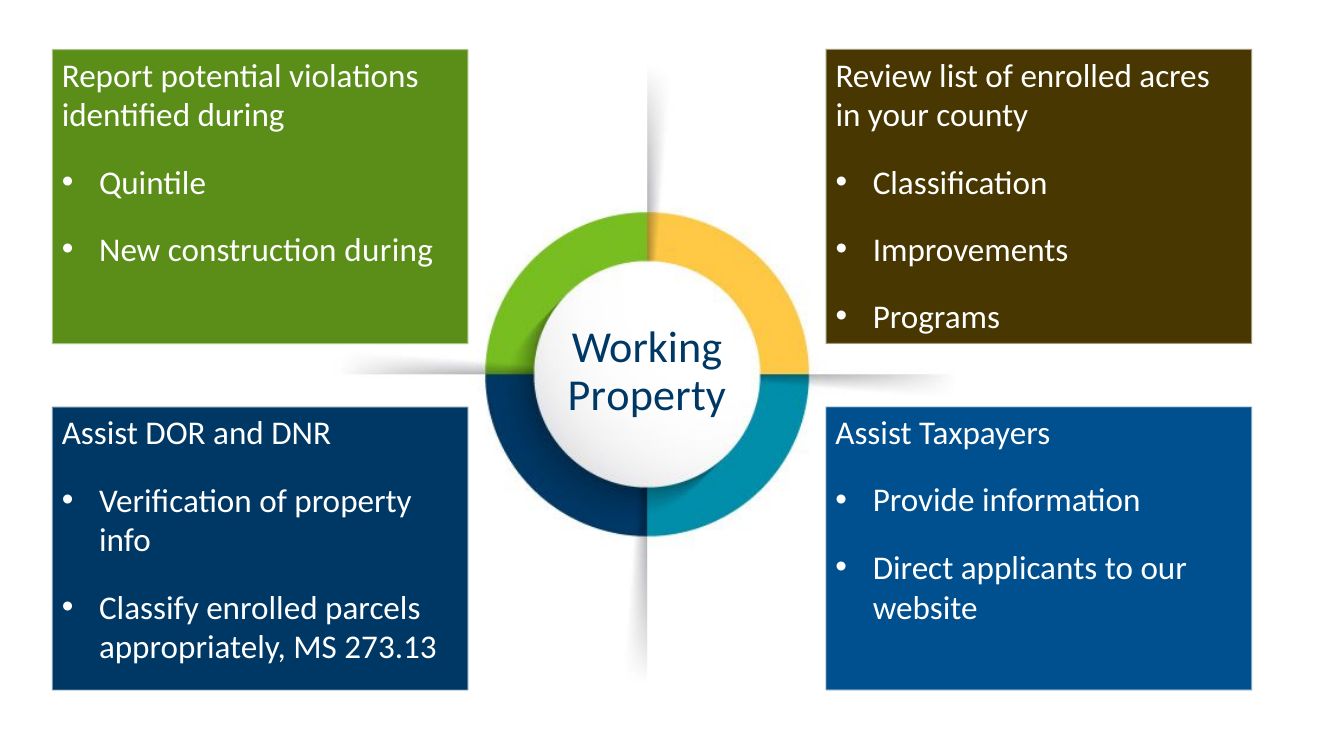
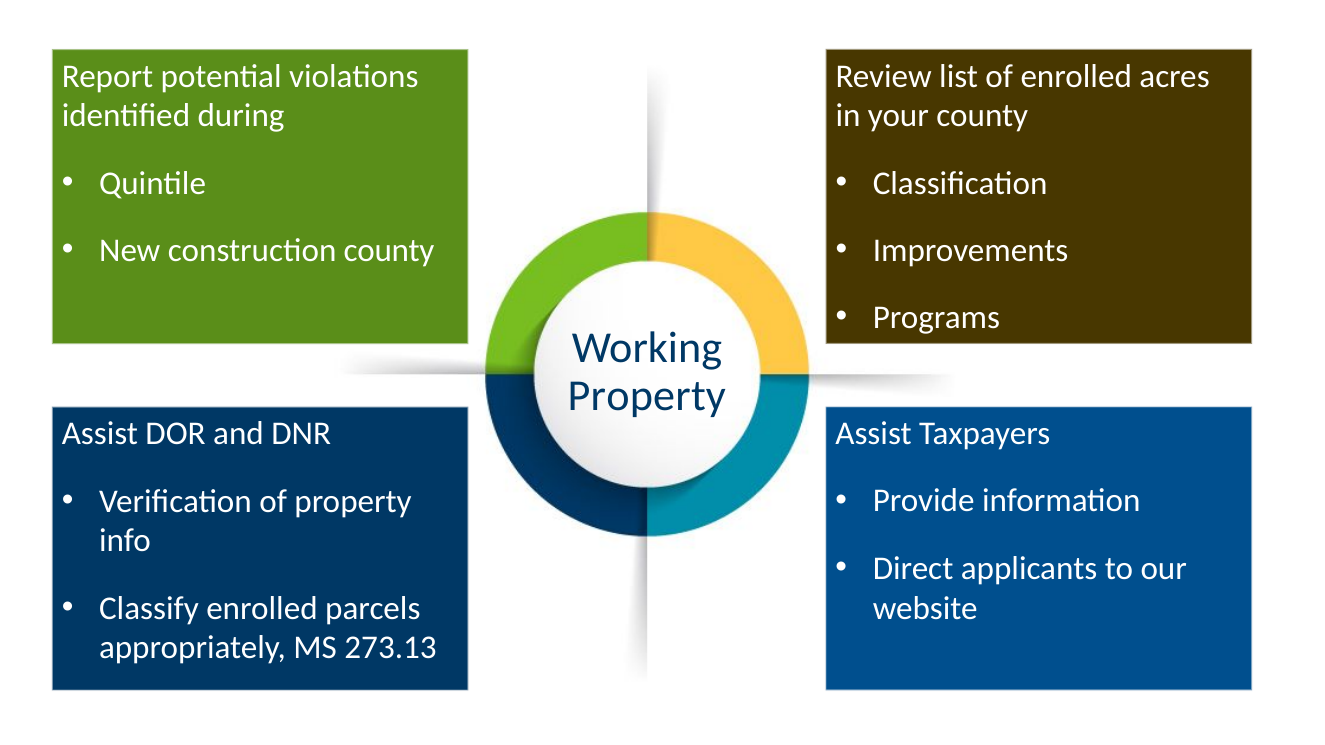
construction during: during -> county
